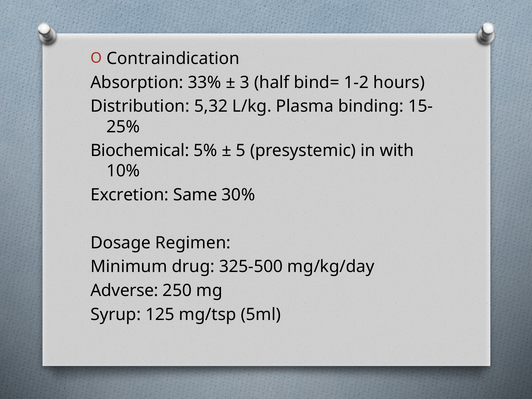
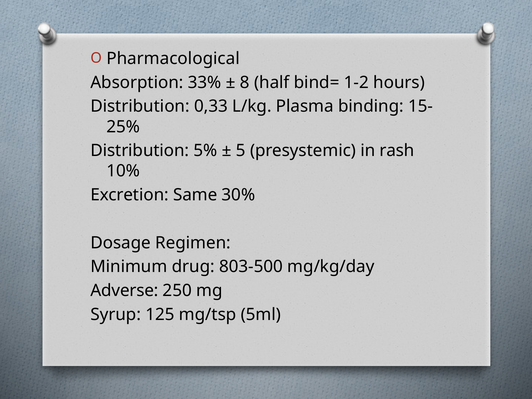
Contraindication: Contraindication -> Pharmacological
3: 3 -> 8
5,32: 5,32 -> 0,33
Biochemical at (140, 151): Biochemical -> Distribution
with: with -> rash
325-500: 325-500 -> 803-500
